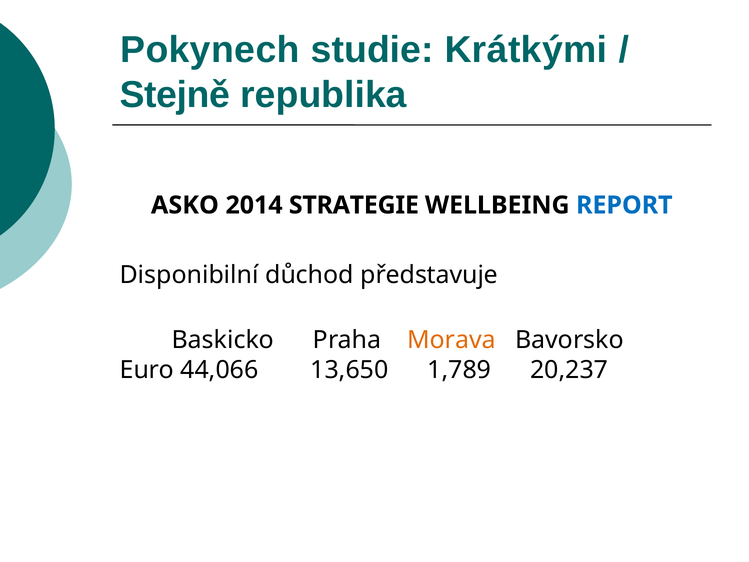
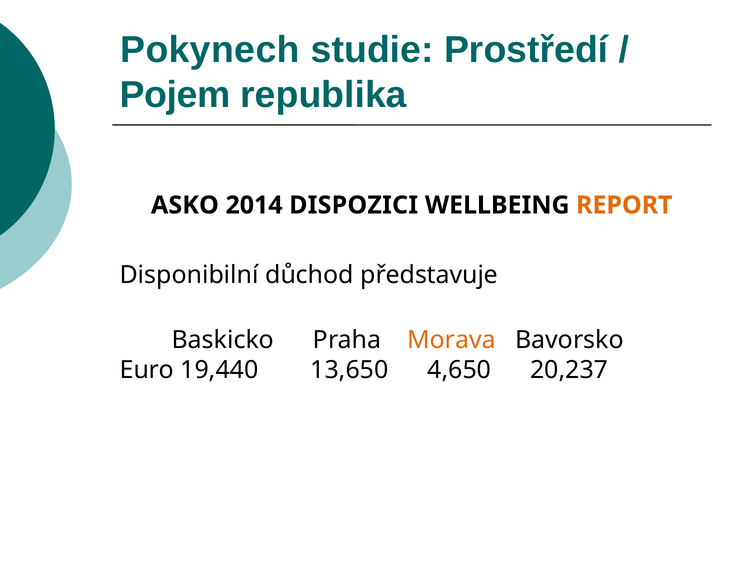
Krátkými: Krátkými -> Prostředí
Stejně: Stejně -> Pojem
STRATEGIE: STRATEGIE -> DISPOZICI
REPORT colour: blue -> orange
44,066: 44,066 -> 19,440
1,789: 1,789 -> 4,650
